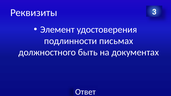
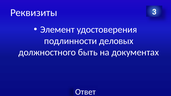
письмах: письмах -> деловых
